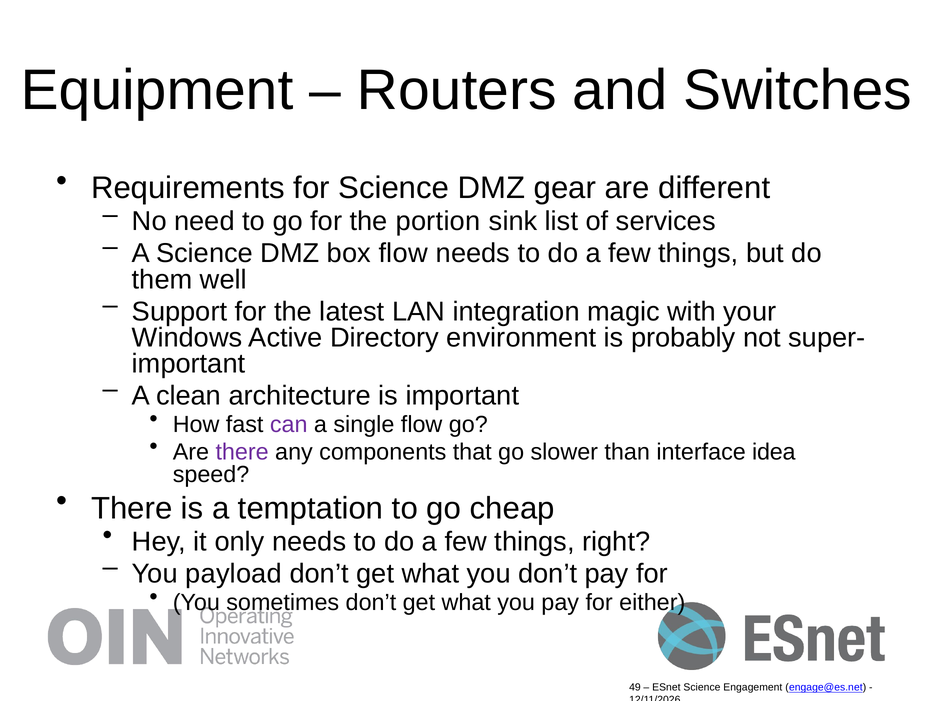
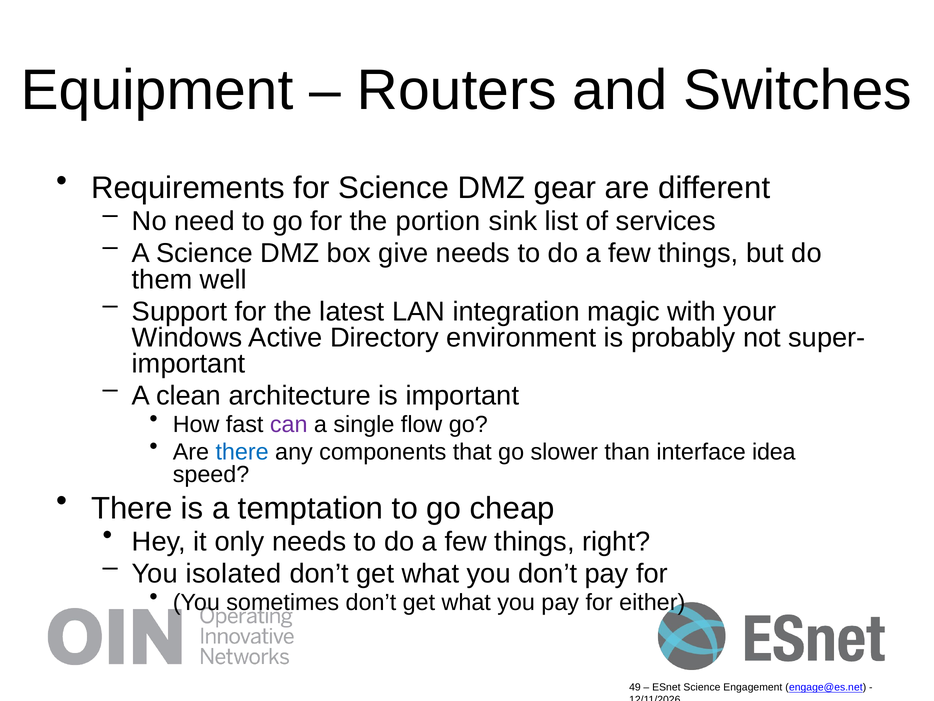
box flow: flow -> give
there at (242, 452) colour: purple -> blue
payload: payload -> isolated
